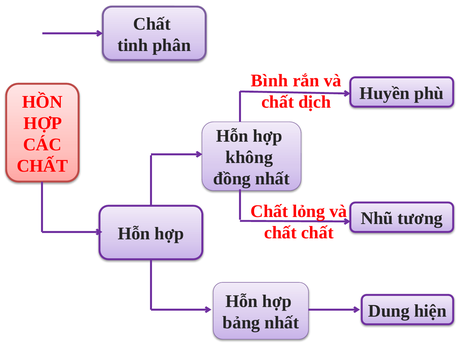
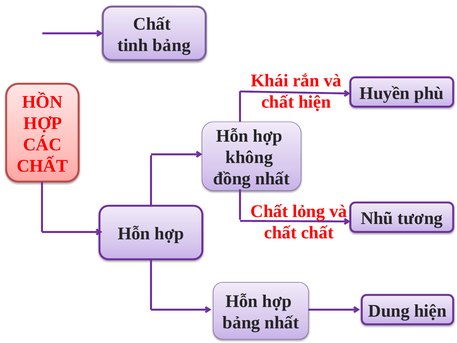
tinh phân: phân -> bảng
Bình: Bình -> Khái
chất dịch: dịch -> hiện
